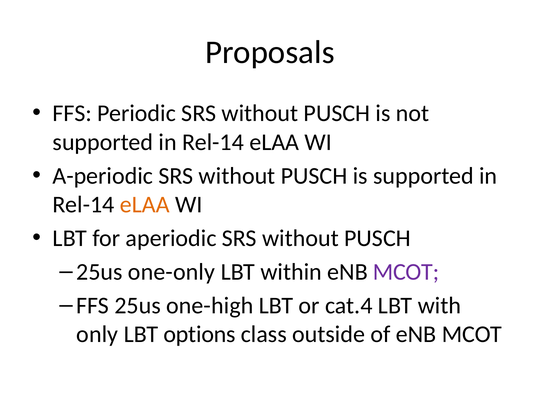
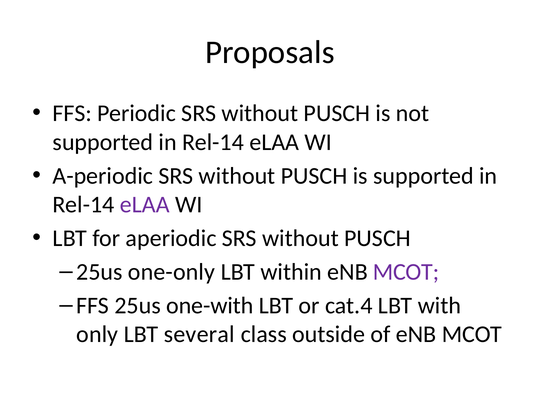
eLAA at (145, 205) colour: orange -> purple
one-high: one-high -> one-with
options: options -> several
